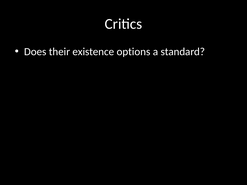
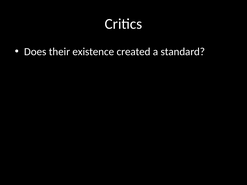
options: options -> created
